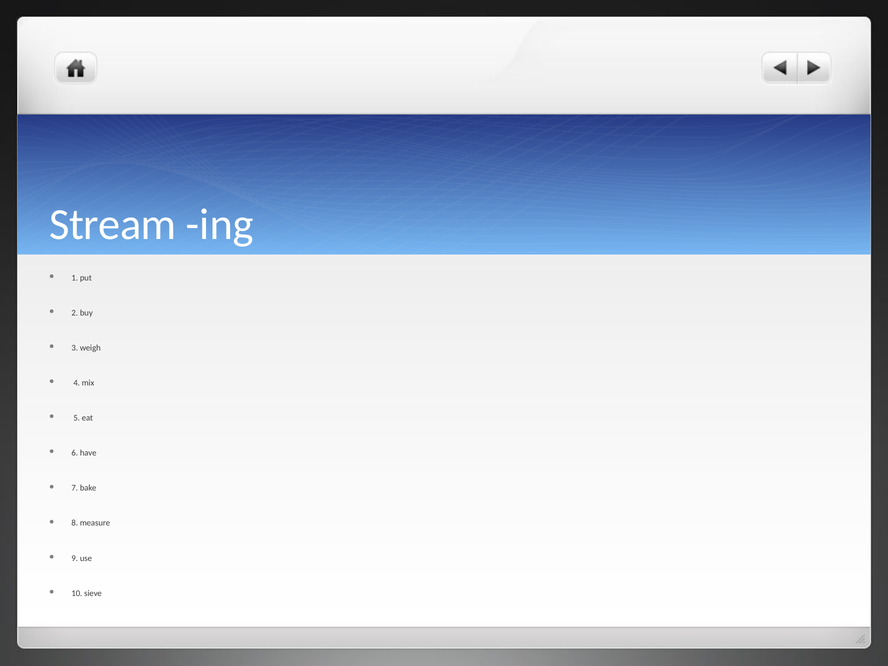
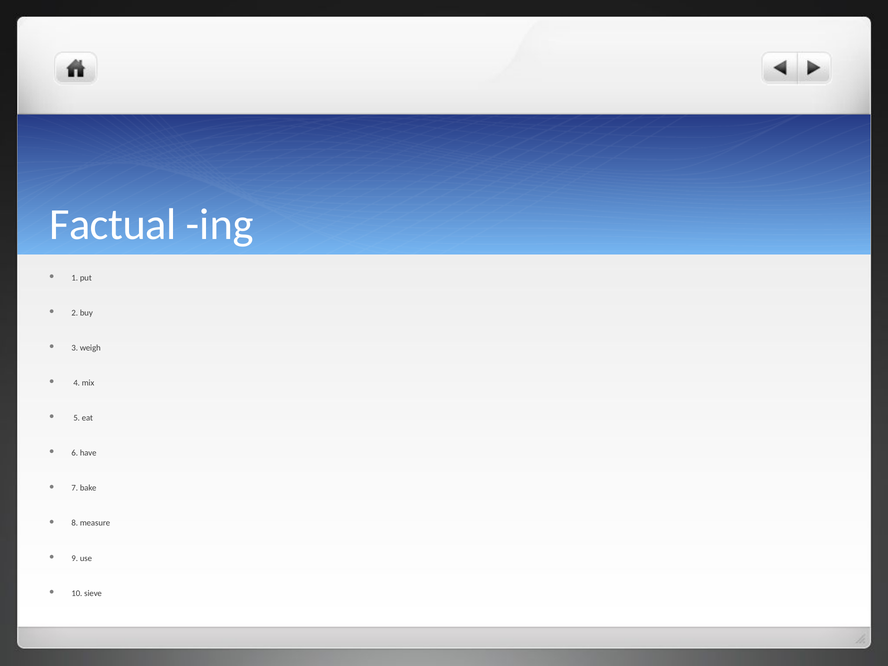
Stream: Stream -> Factual
